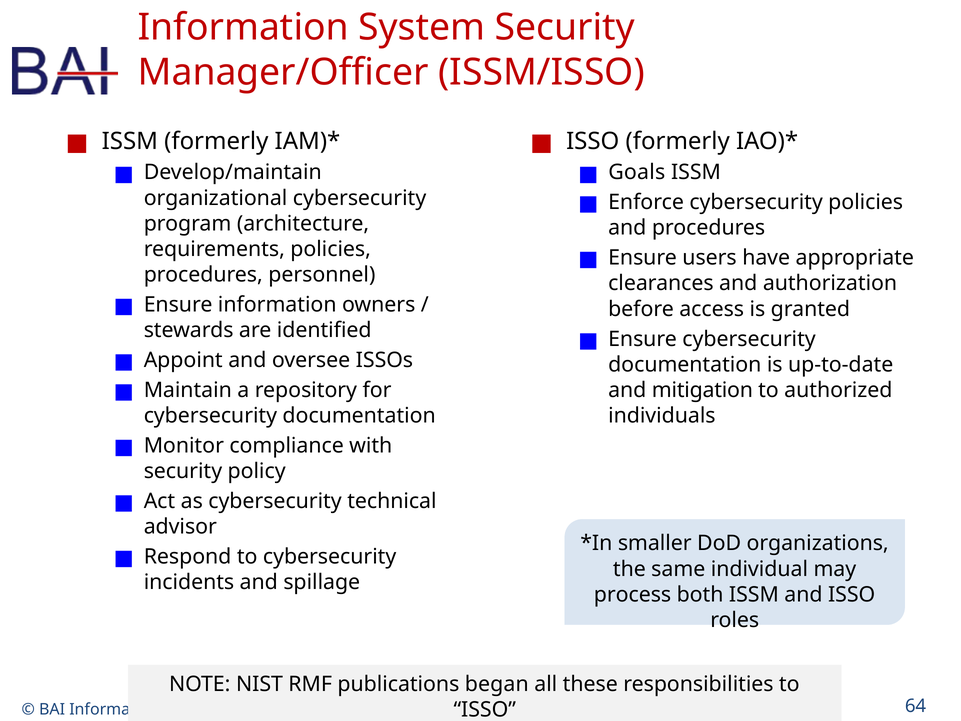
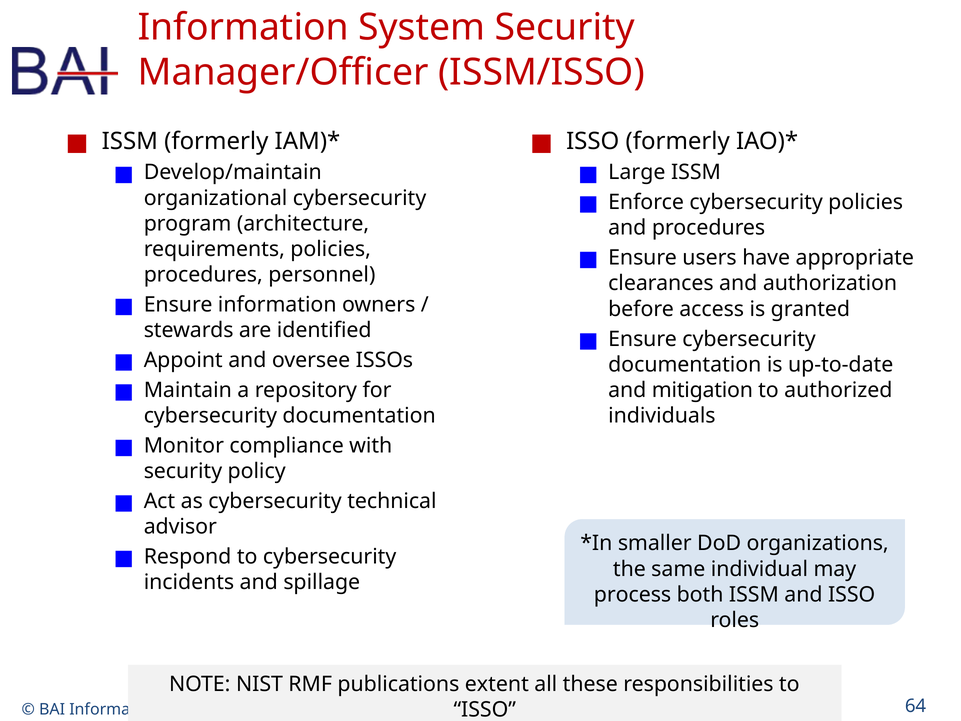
Goals: Goals -> Large
began: began -> extent
